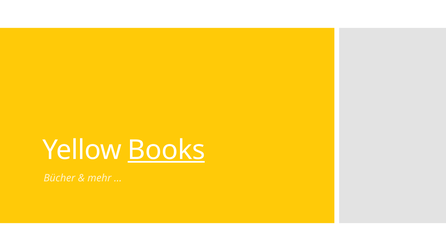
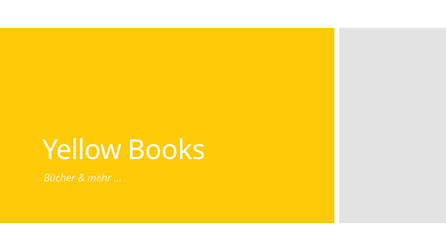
Books underline: present -> none
